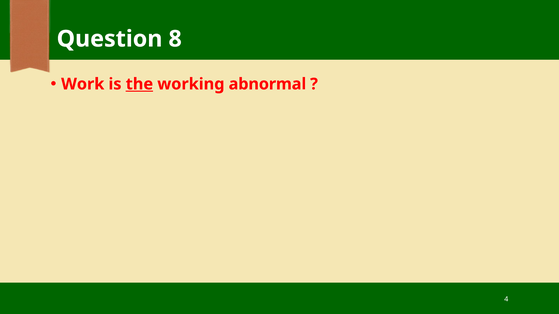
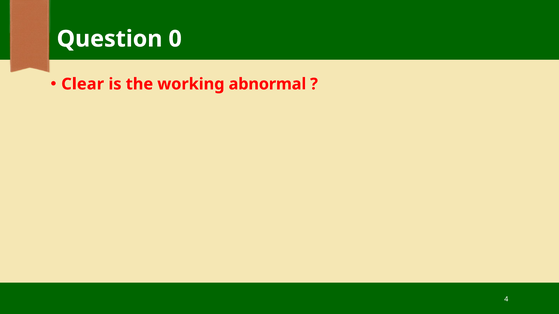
8: 8 -> 0
Work: Work -> Clear
the underline: present -> none
